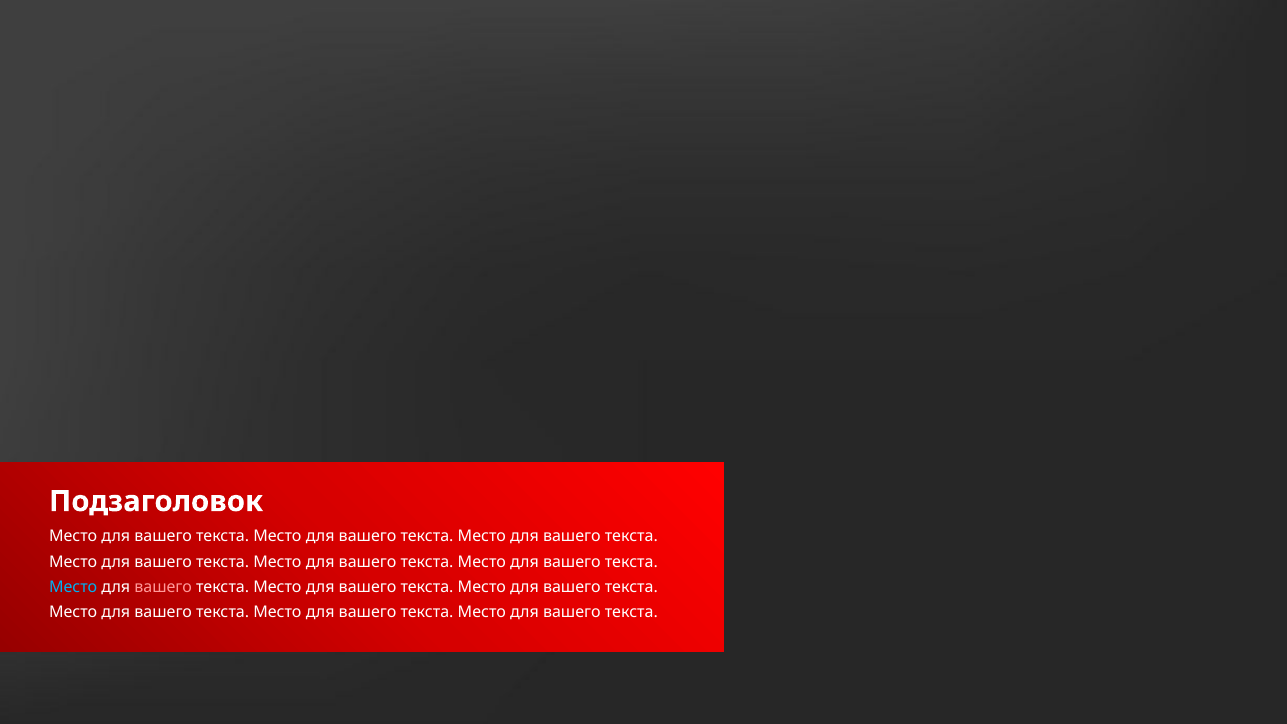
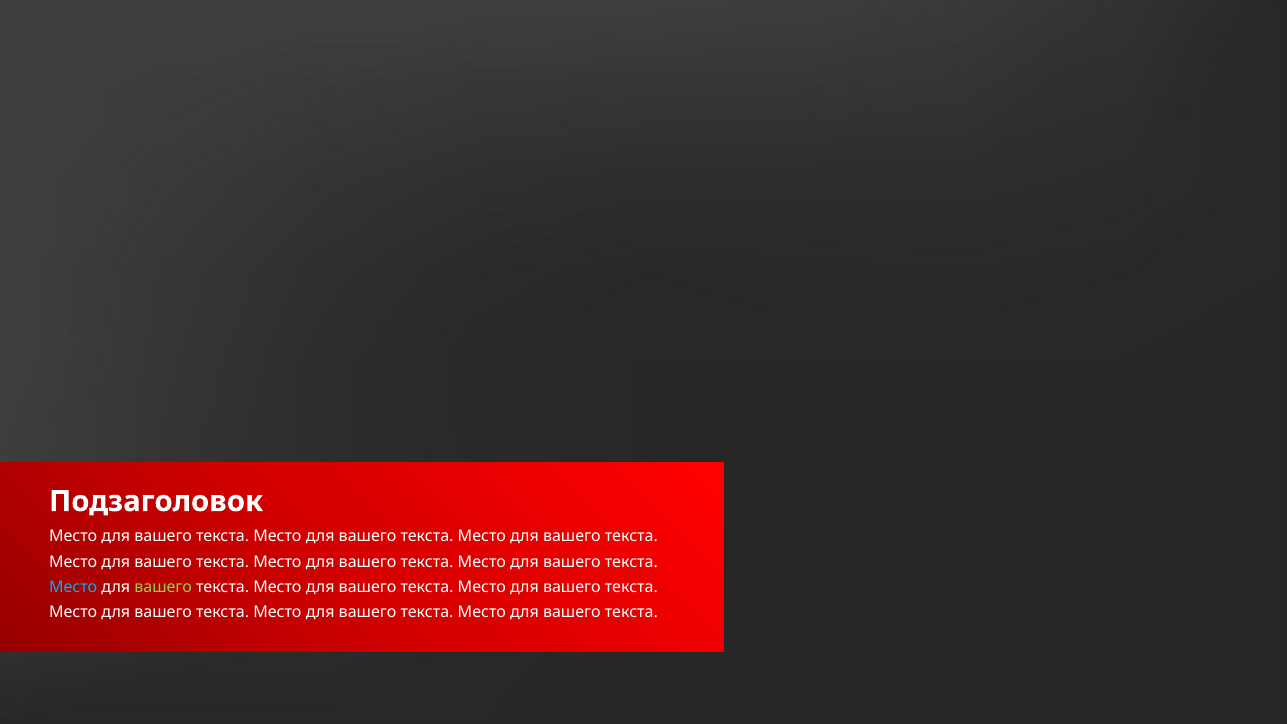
вашего at (163, 587) colour: pink -> light green
